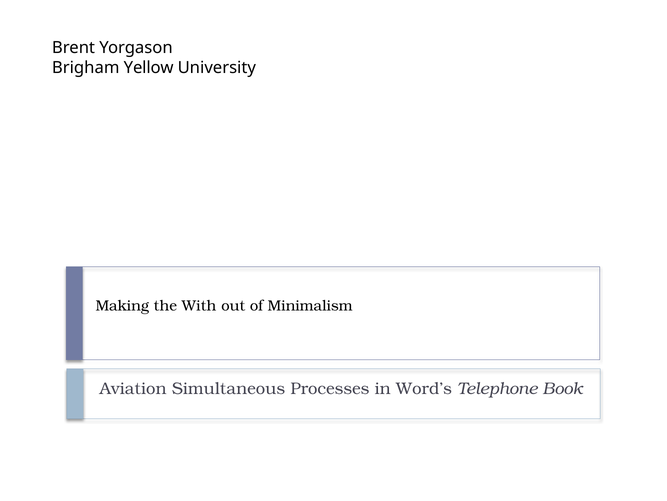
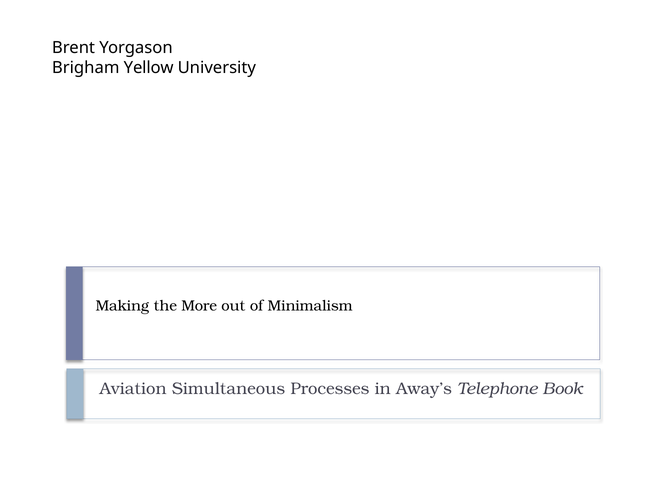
With: With -> More
Word’s: Word’s -> Away’s
